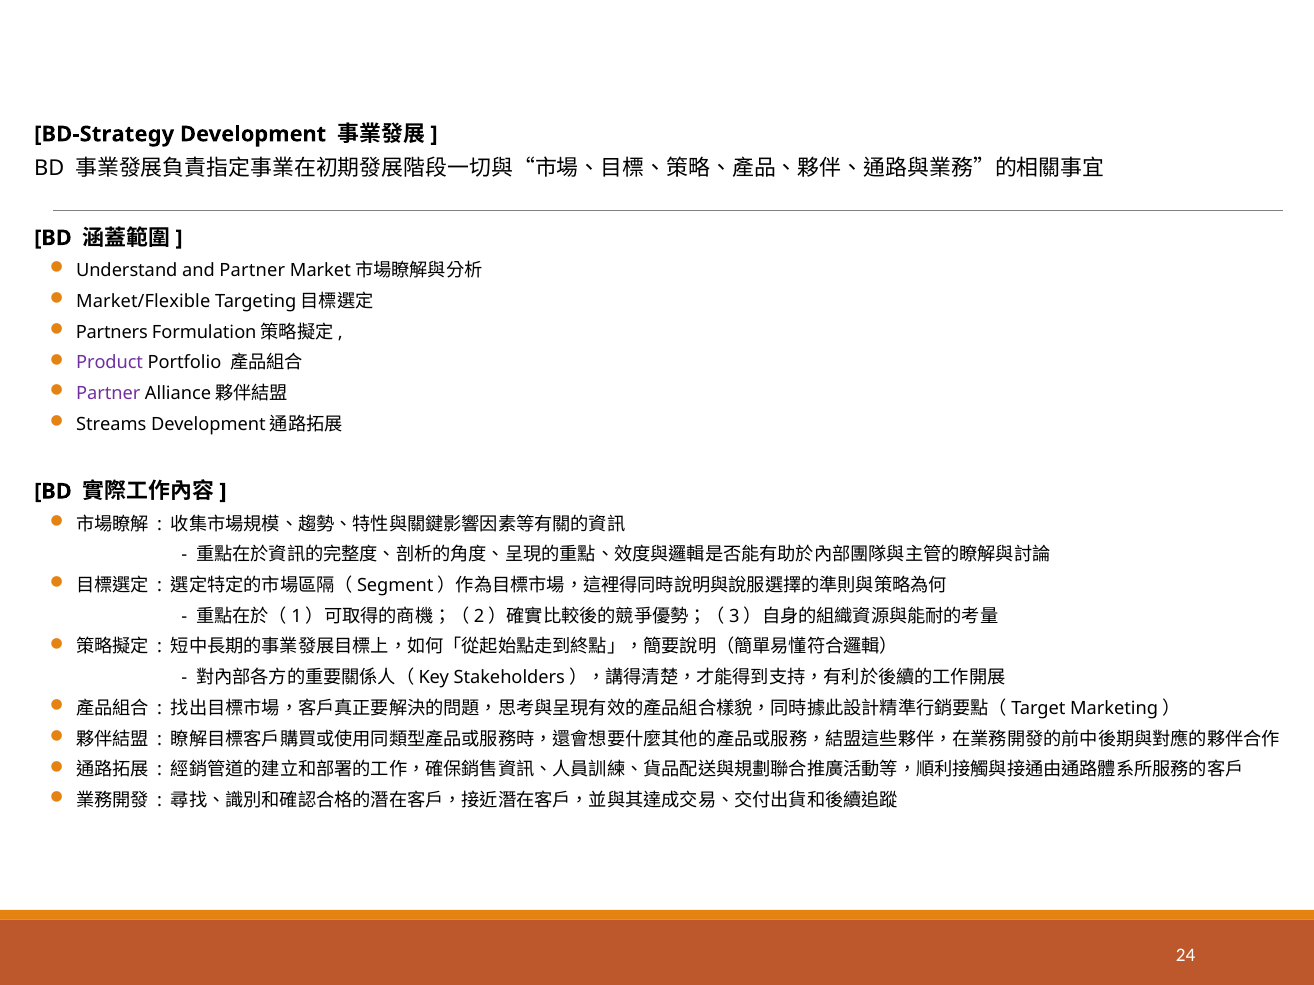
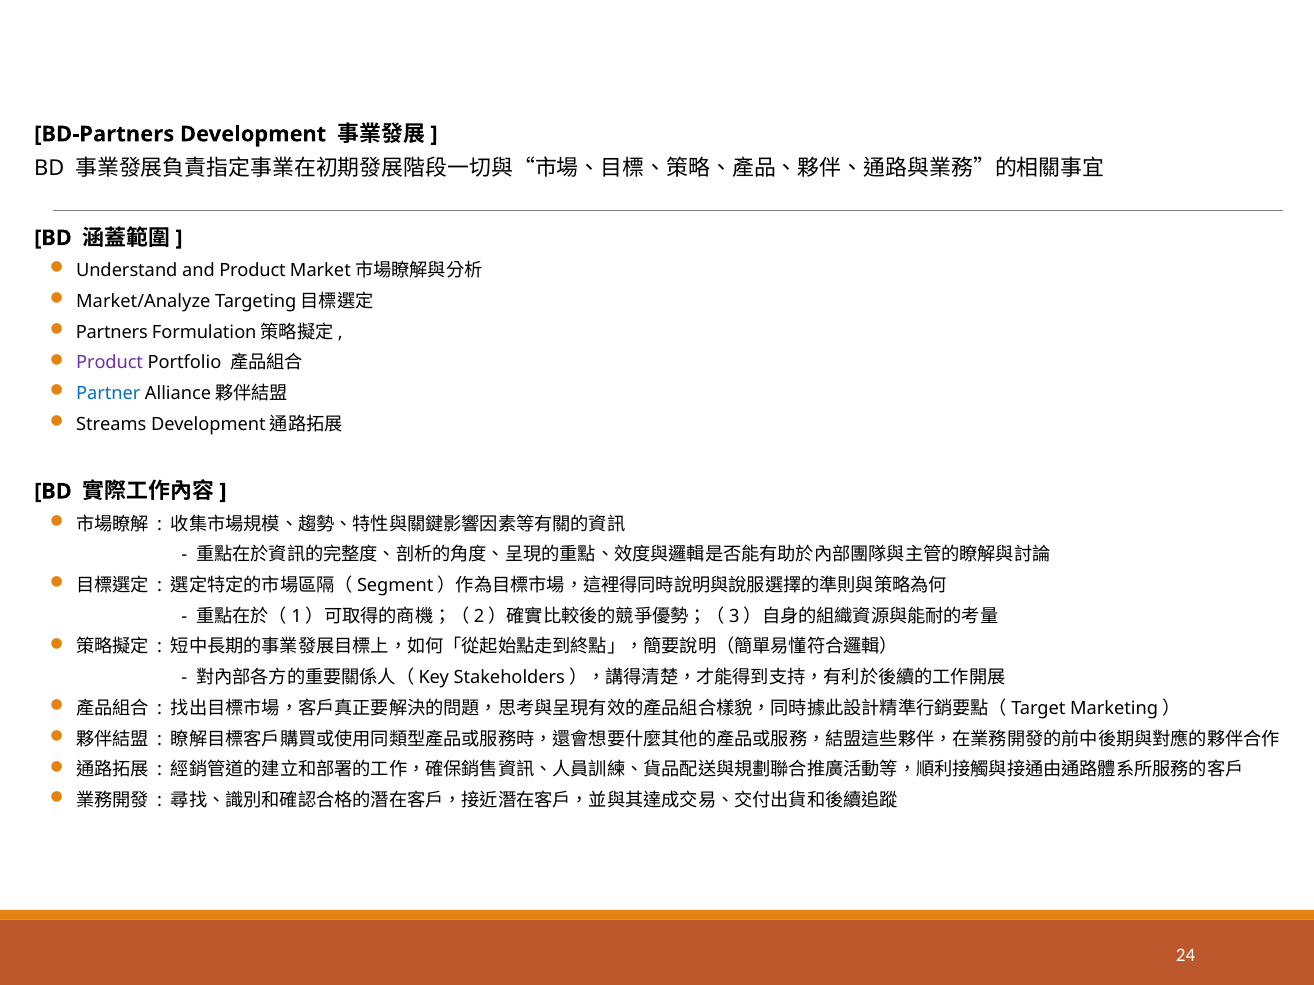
BD-Strategy: BD-Strategy -> BD-Partners
and Partner: Partner -> Product
Market/Flexible: Market/Flexible -> Market/Analyze
Partner at (108, 394) colour: purple -> blue
